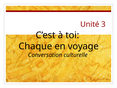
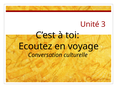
Chaque: Chaque -> Ecoutez
